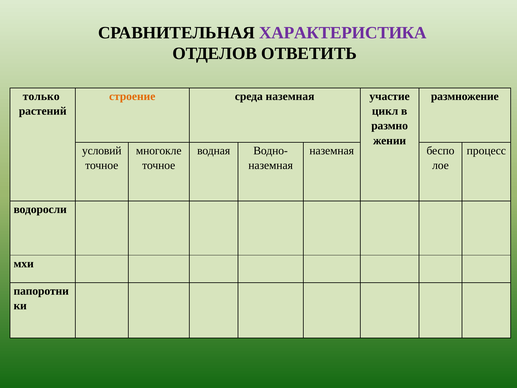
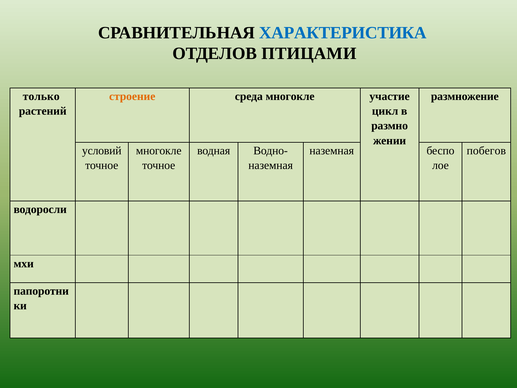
ХАРАКТЕРИСТИКА colour: purple -> blue
ОТВЕТИТЬ: ОТВЕТИТЬ -> ПТИЦАМИ
среда наземная: наземная -> многокле
процесс: процесс -> побегов
